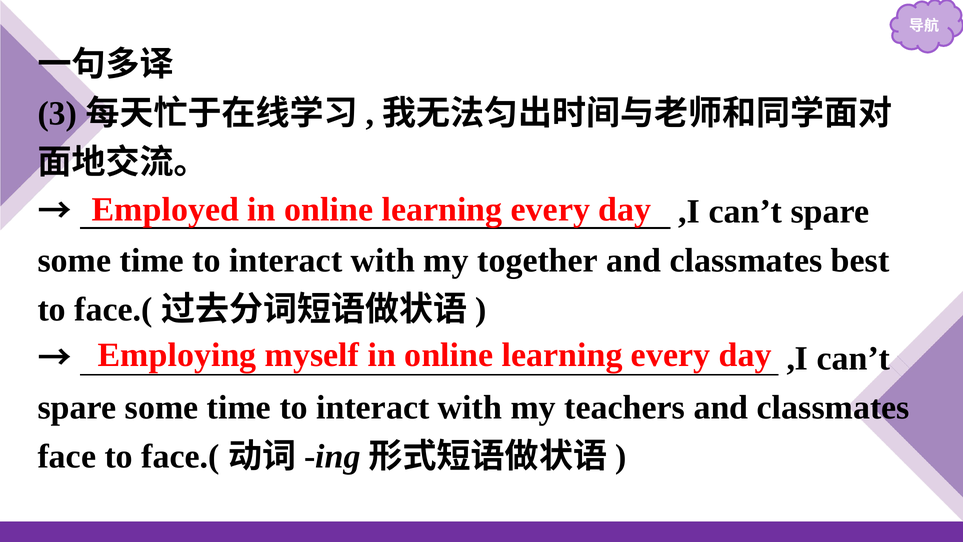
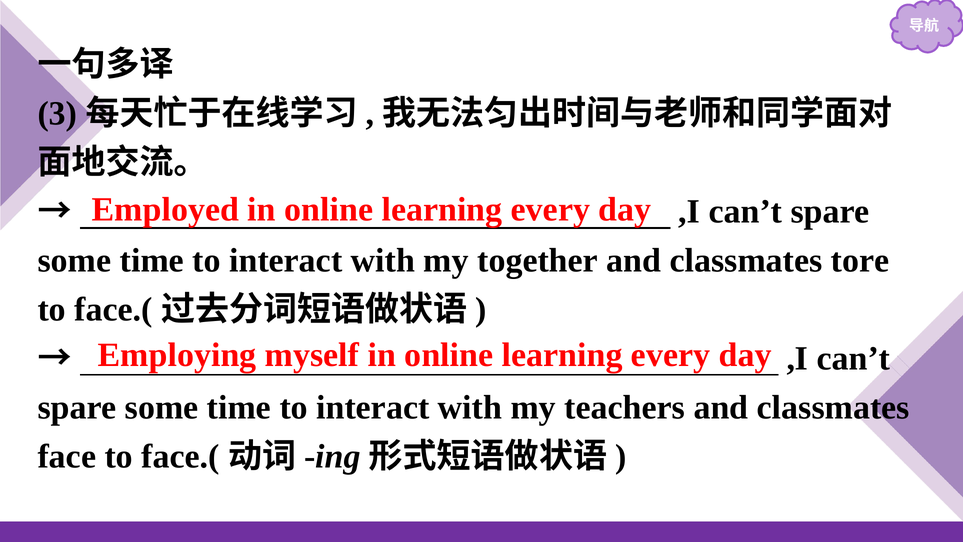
best: best -> tore
